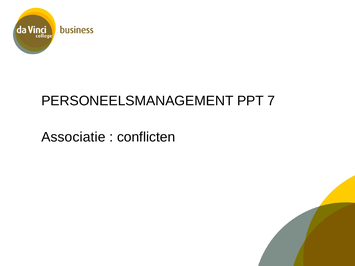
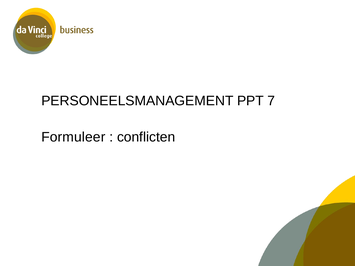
Associatie: Associatie -> Formuleer
